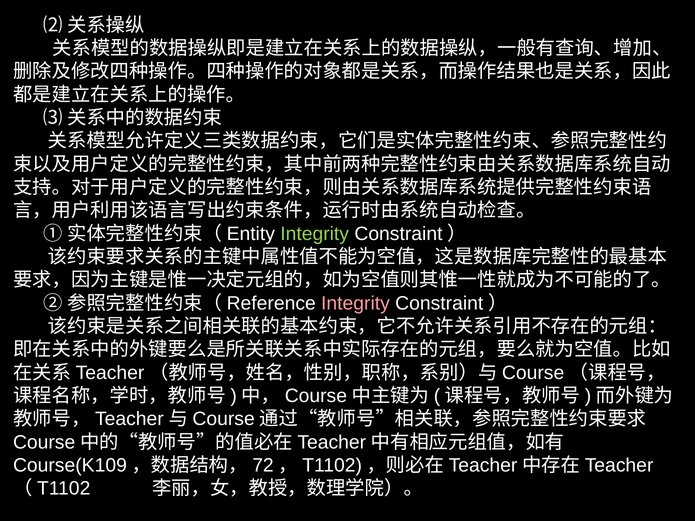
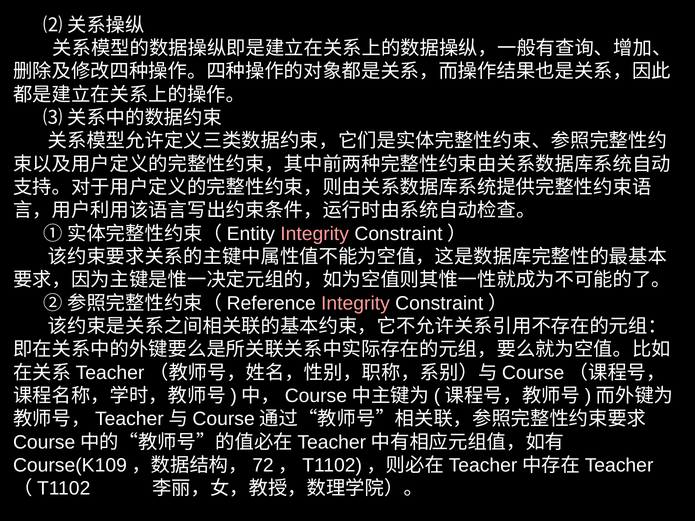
Integrity at (315, 234) colour: light green -> pink
